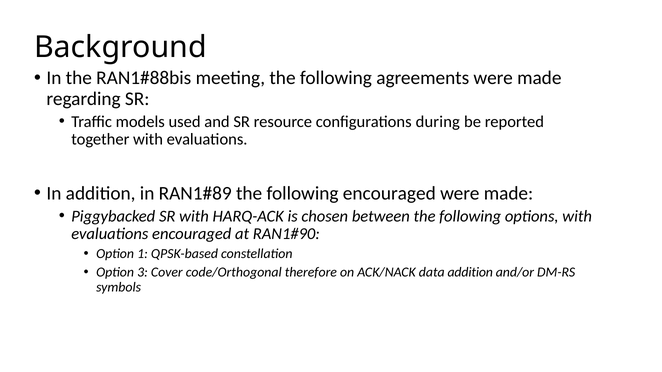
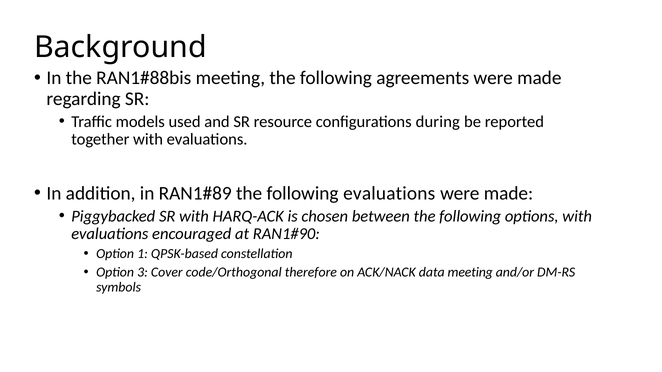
following encouraged: encouraged -> evaluations
data addition: addition -> meeting
